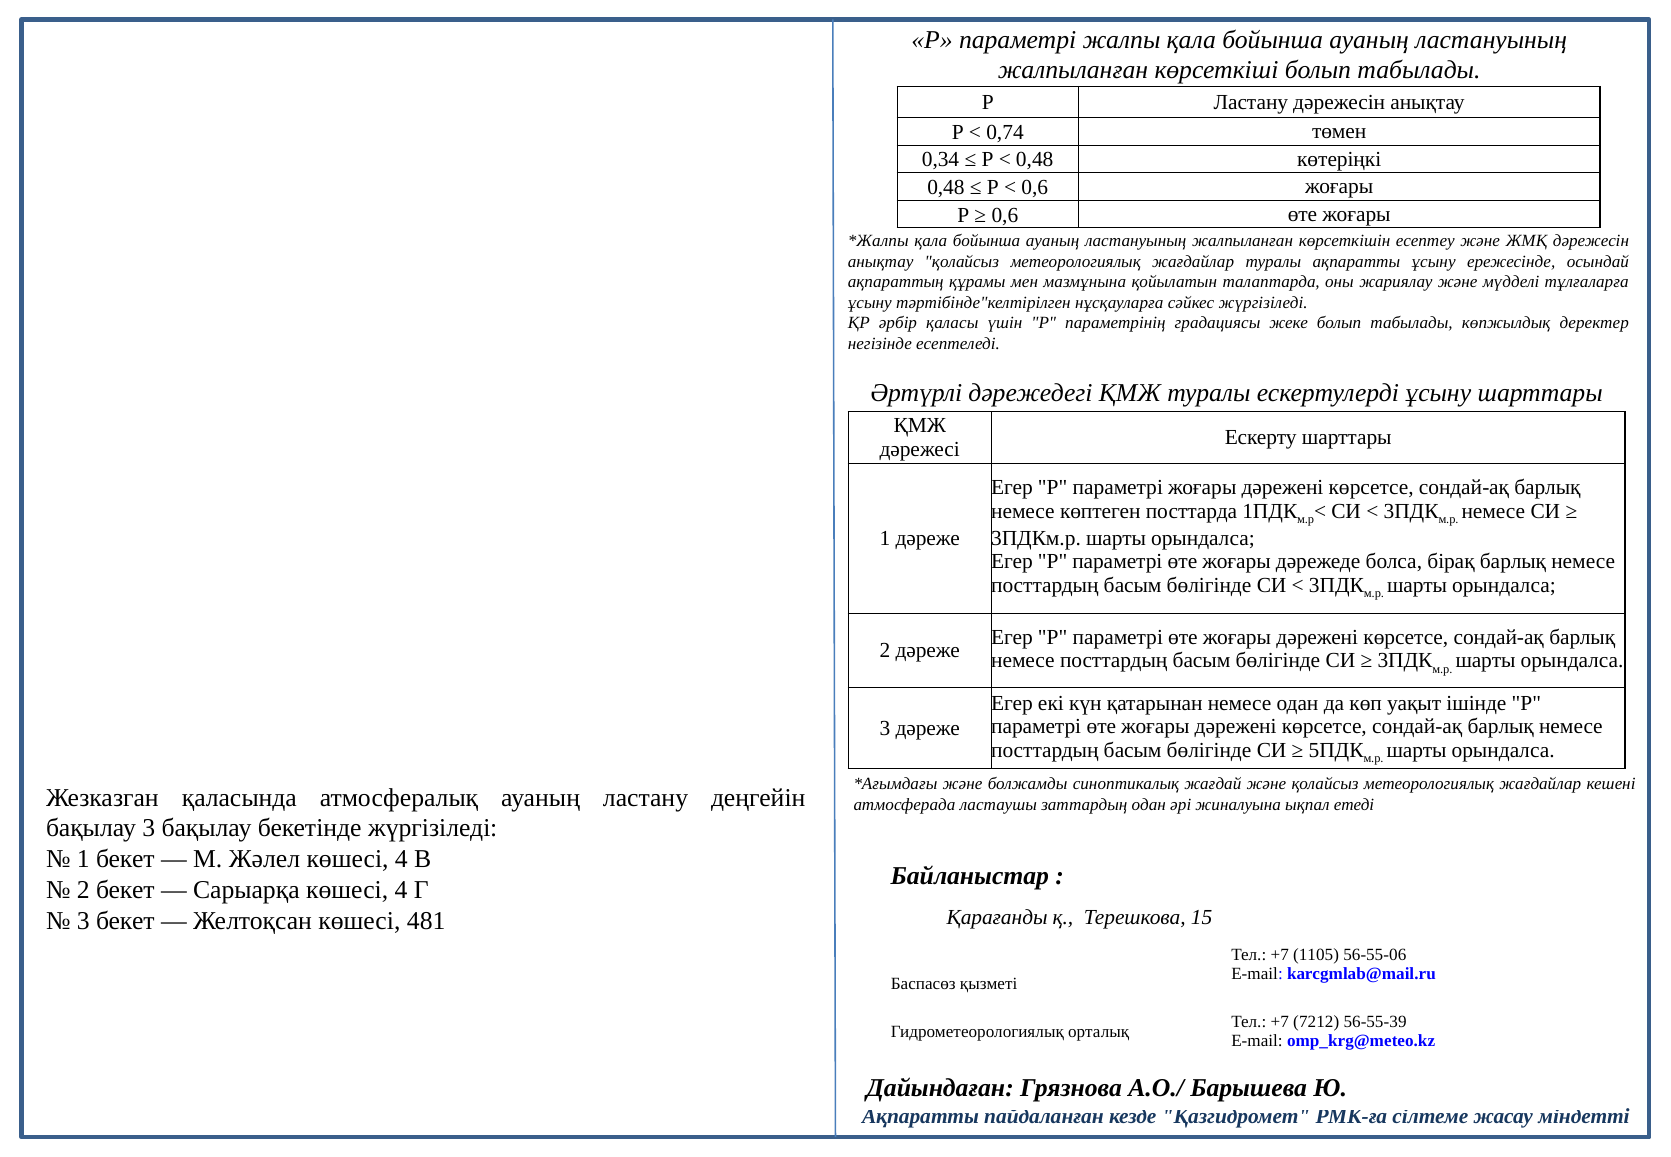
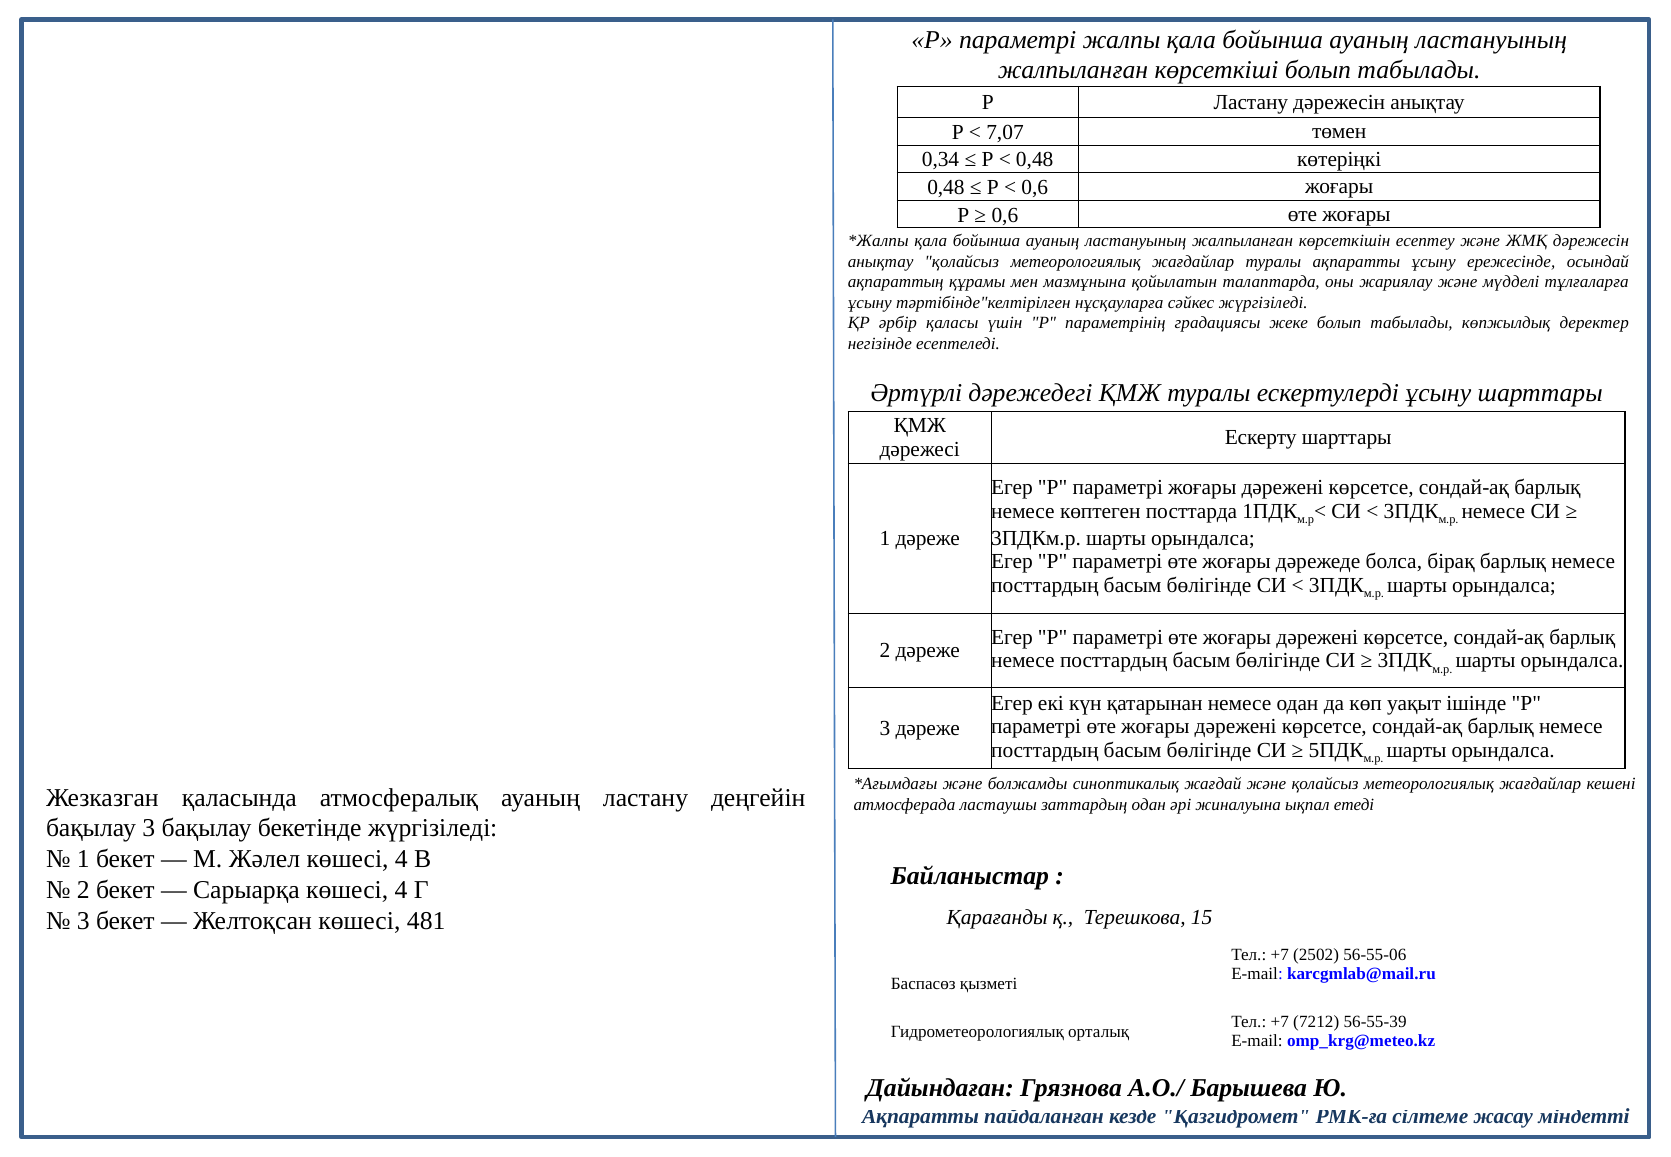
0,74: 0,74 -> 7,07
1105: 1105 -> 2502
